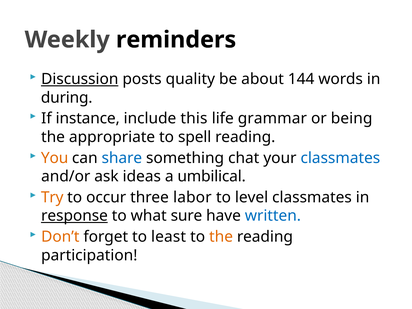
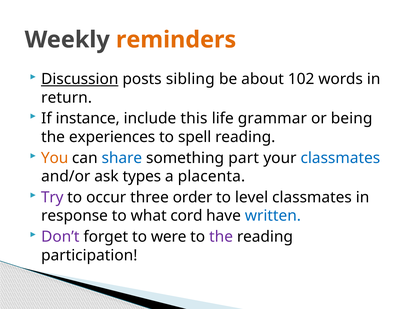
reminders colour: black -> orange
quality: quality -> sibling
144: 144 -> 102
during: during -> return
appropriate: appropriate -> experiences
chat: chat -> part
ideas: ideas -> types
umbilical: umbilical -> placenta
Try colour: orange -> purple
labor: labor -> order
response underline: present -> none
sure: sure -> cord
Don’t colour: orange -> purple
least: least -> were
the at (221, 237) colour: orange -> purple
